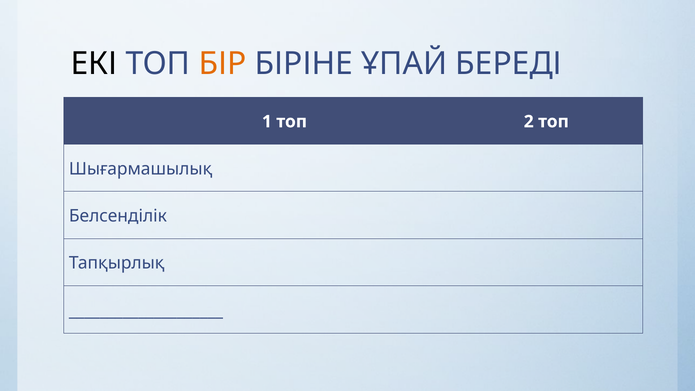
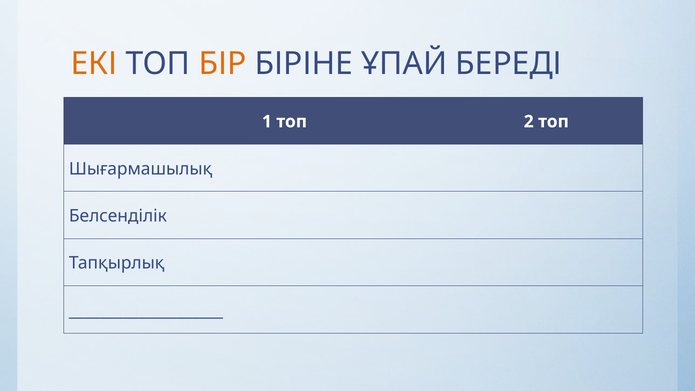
ЕКІ colour: black -> orange
